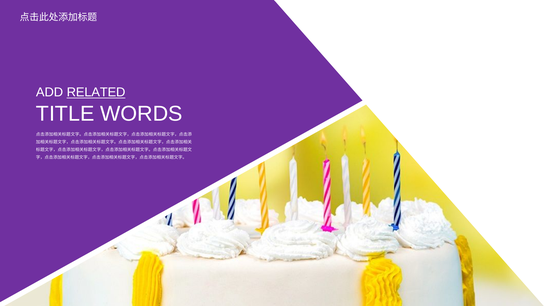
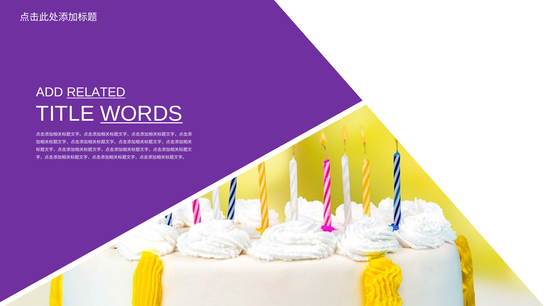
WORDS underline: none -> present
